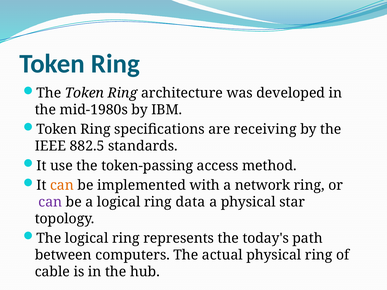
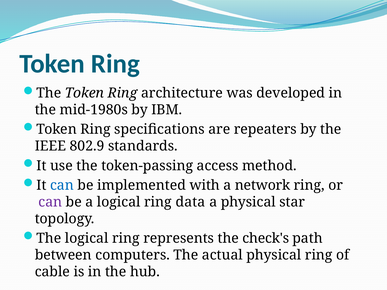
receiving: receiving -> repeaters
882.5: 882.5 -> 802.9
can at (62, 185) colour: orange -> blue
today's: today's -> check's
